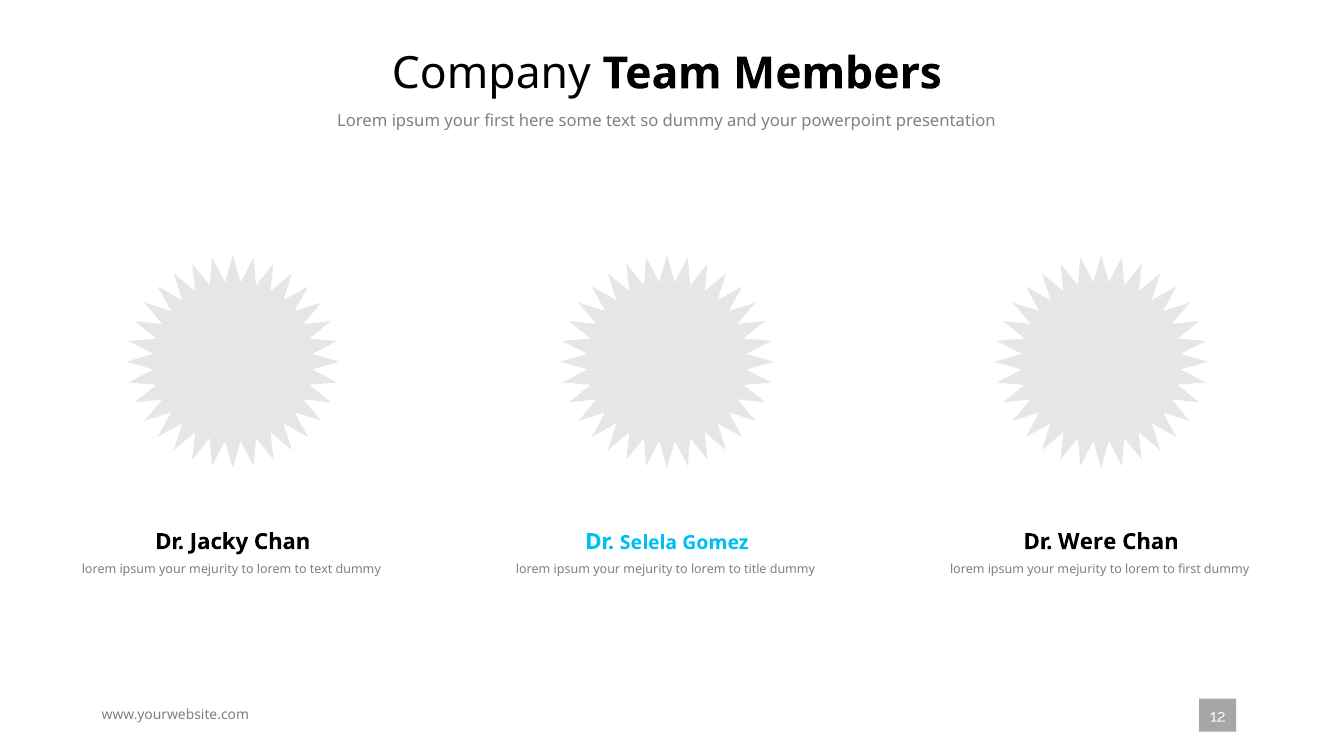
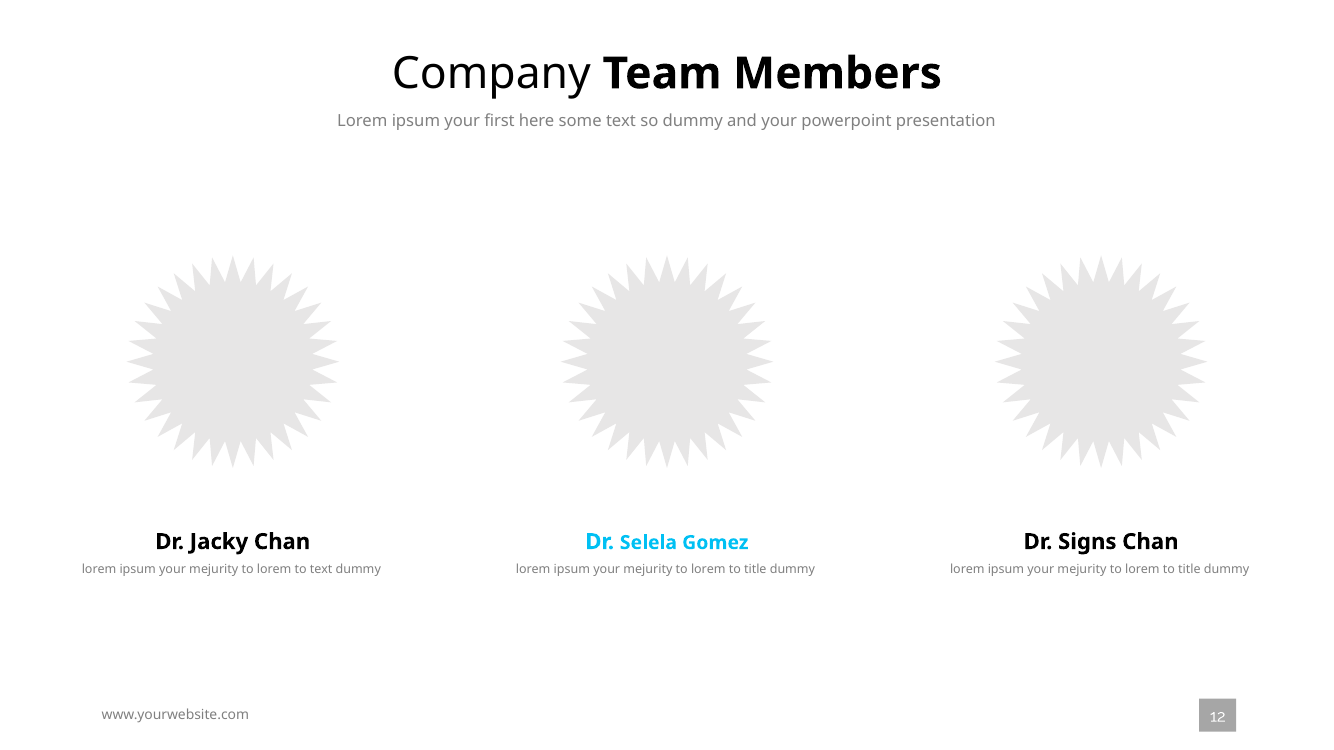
Were: Were -> Signs
first at (1189, 570): first -> title
